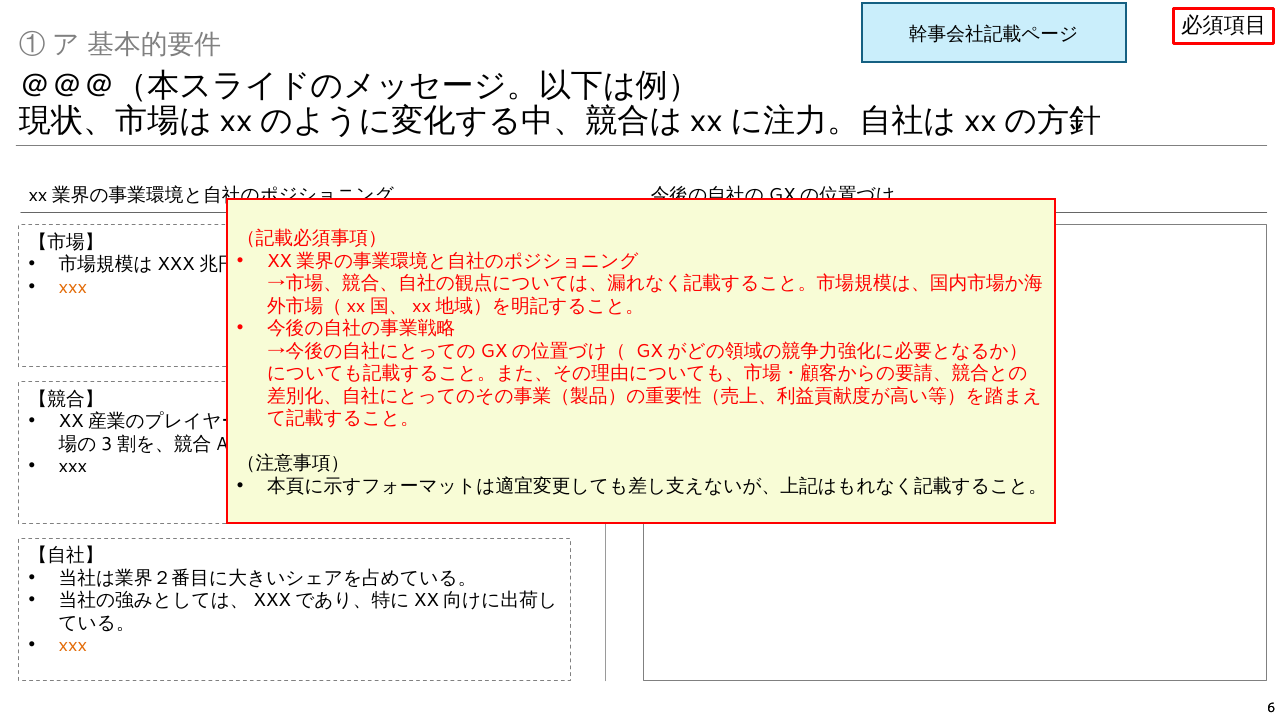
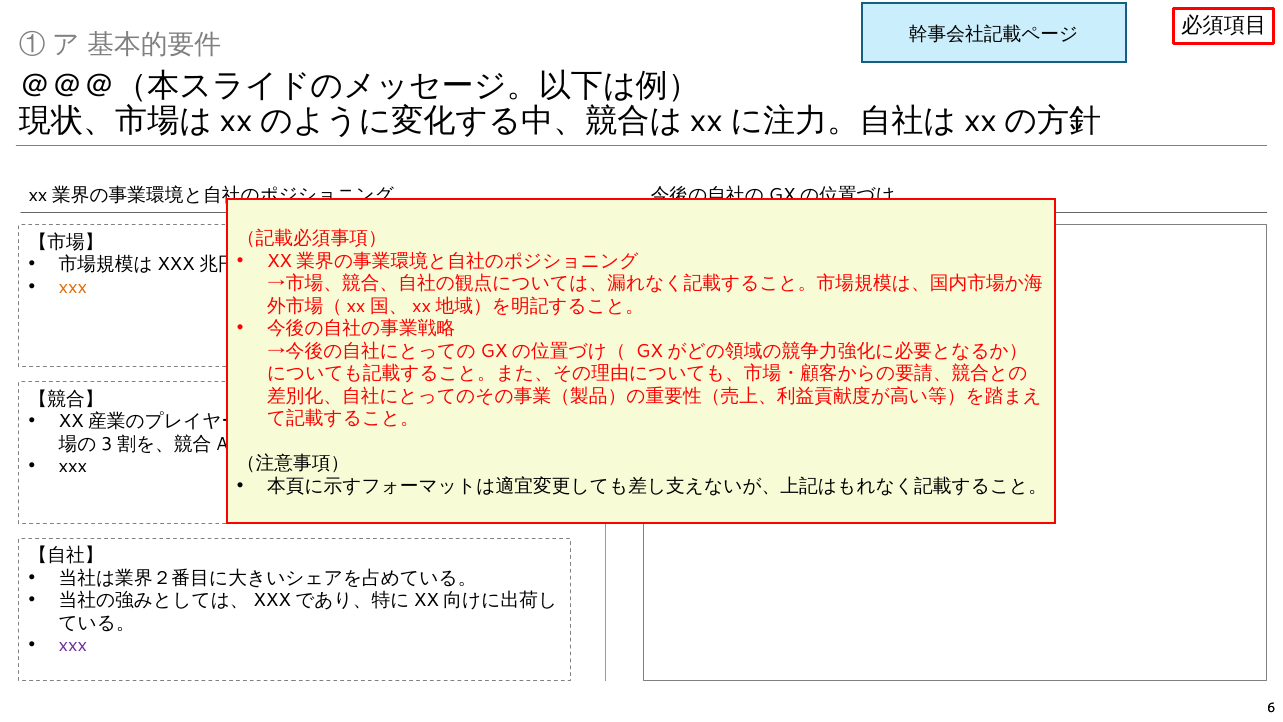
xxx at (73, 645) colour: orange -> purple
